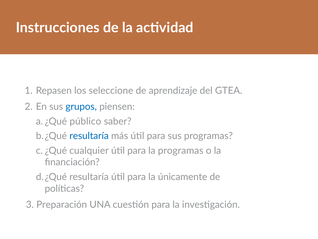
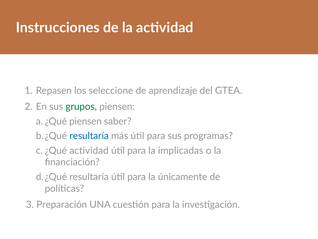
grupos colour: blue -> green
público at (85, 121): público -> piensen
cualquier at (89, 150): cualquier -> actividad
la programas: programas -> implicadas
